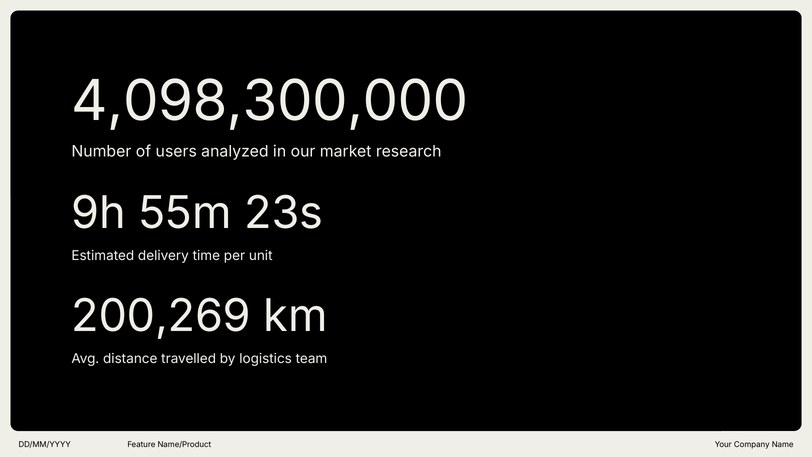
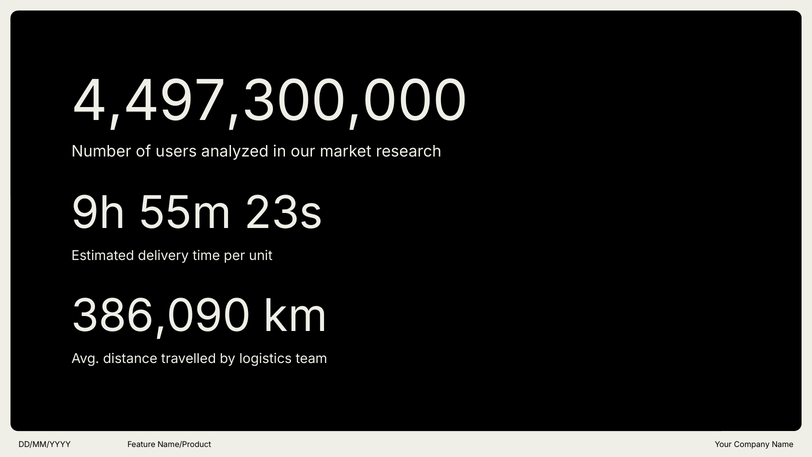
4,098,300,000: 4,098,300,000 -> 4,497,300,000
200,269: 200,269 -> 386,090
